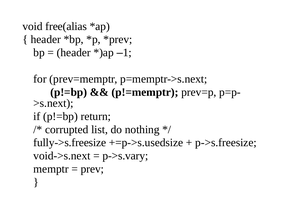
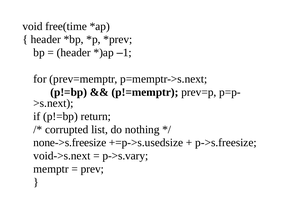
free(alias: free(alias -> free(time
fully->s.freesize: fully->s.freesize -> none->s.freesize
